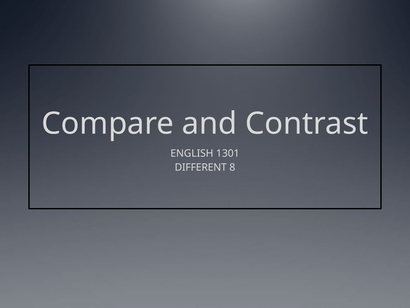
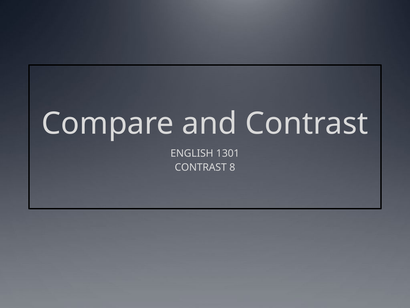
DIFFERENT at (201, 167): DIFFERENT -> CONTRAST
